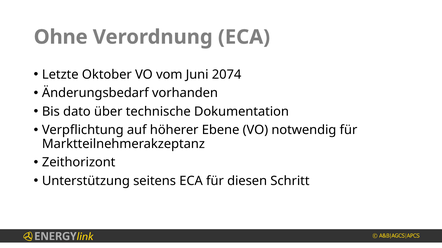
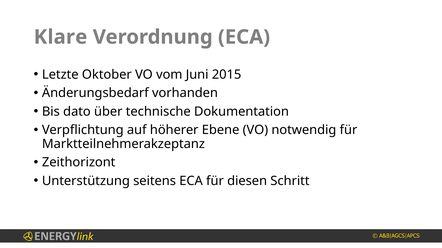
Ohne: Ohne -> Klare
2074: 2074 -> 2015
